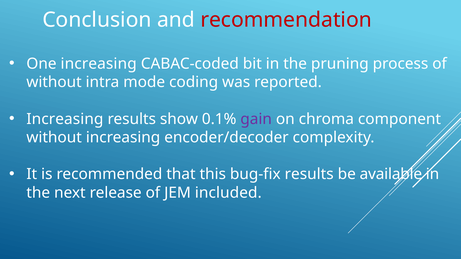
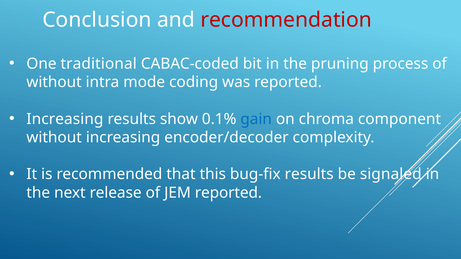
One increasing: increasing -> traditional
gain colour: purple -> blue
available: available -> signaled
JEM included: included -> reported
